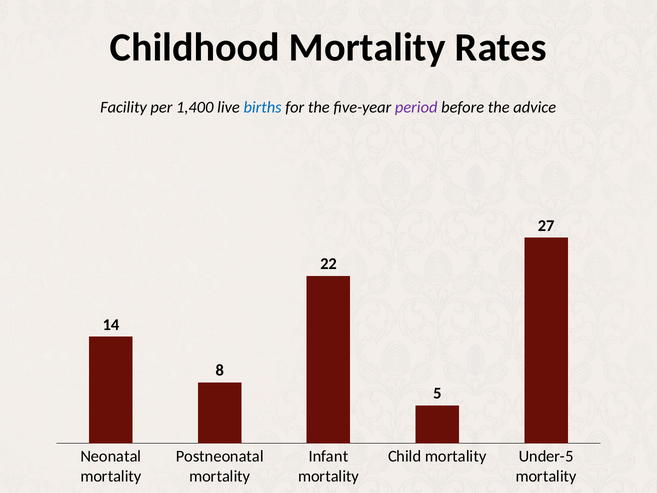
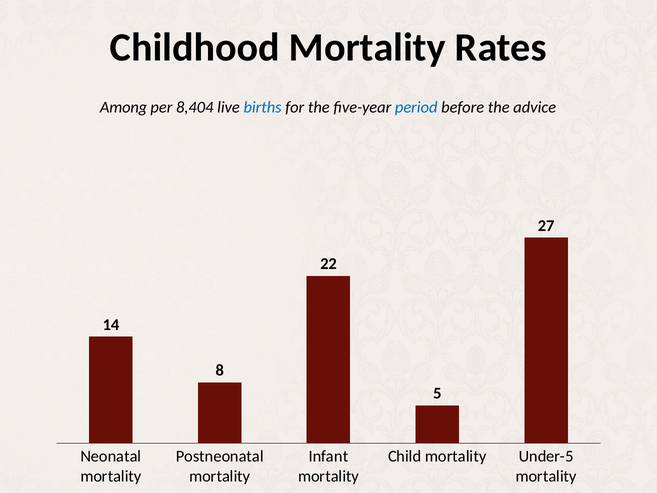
Facility: Facility -> Among
1,400: 1,400 -> 8,404
period colour: purple -> blue
